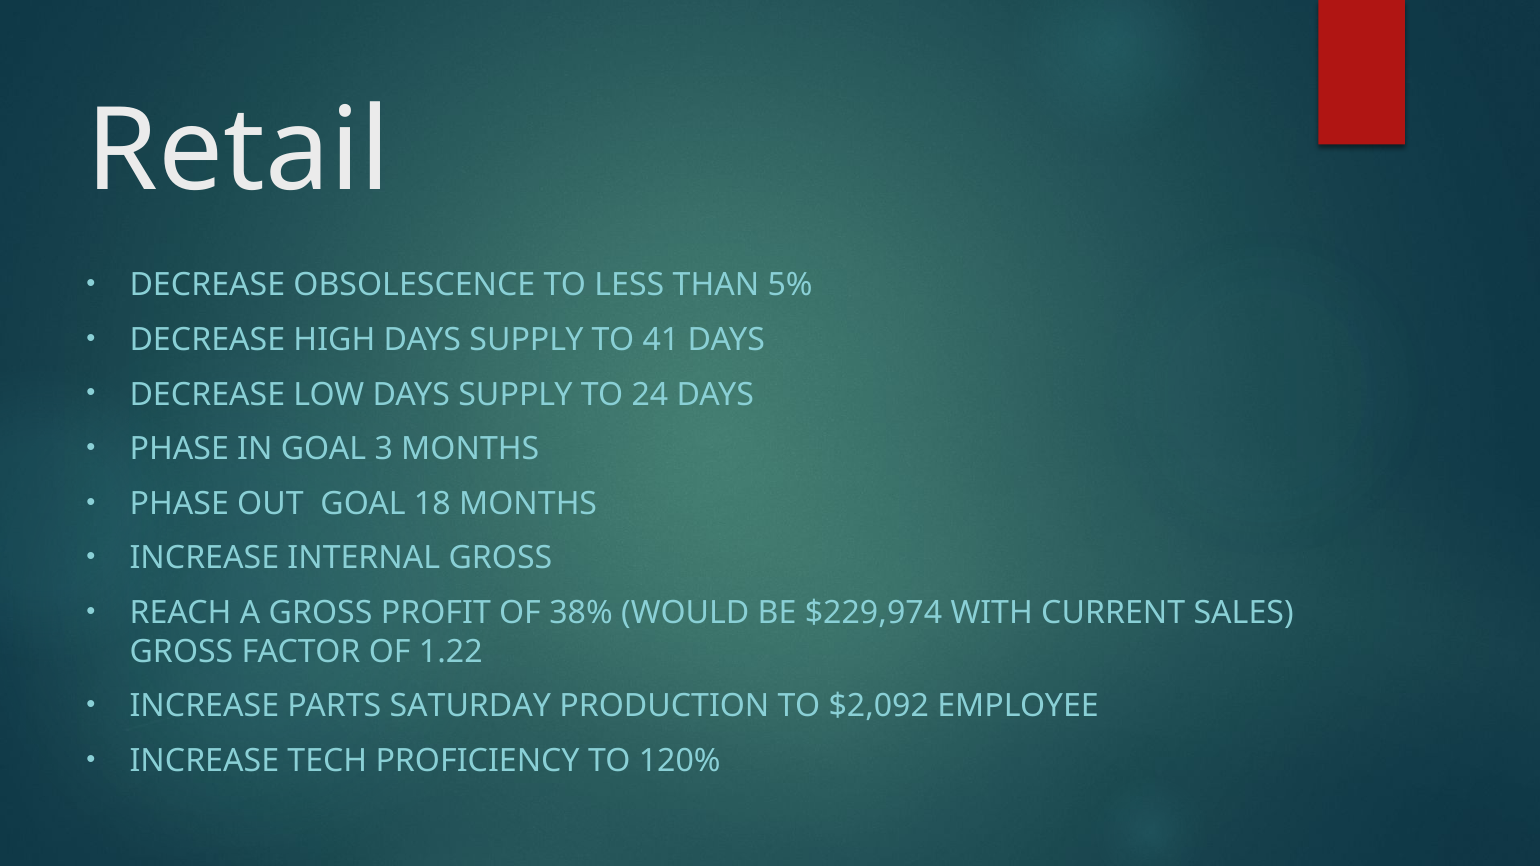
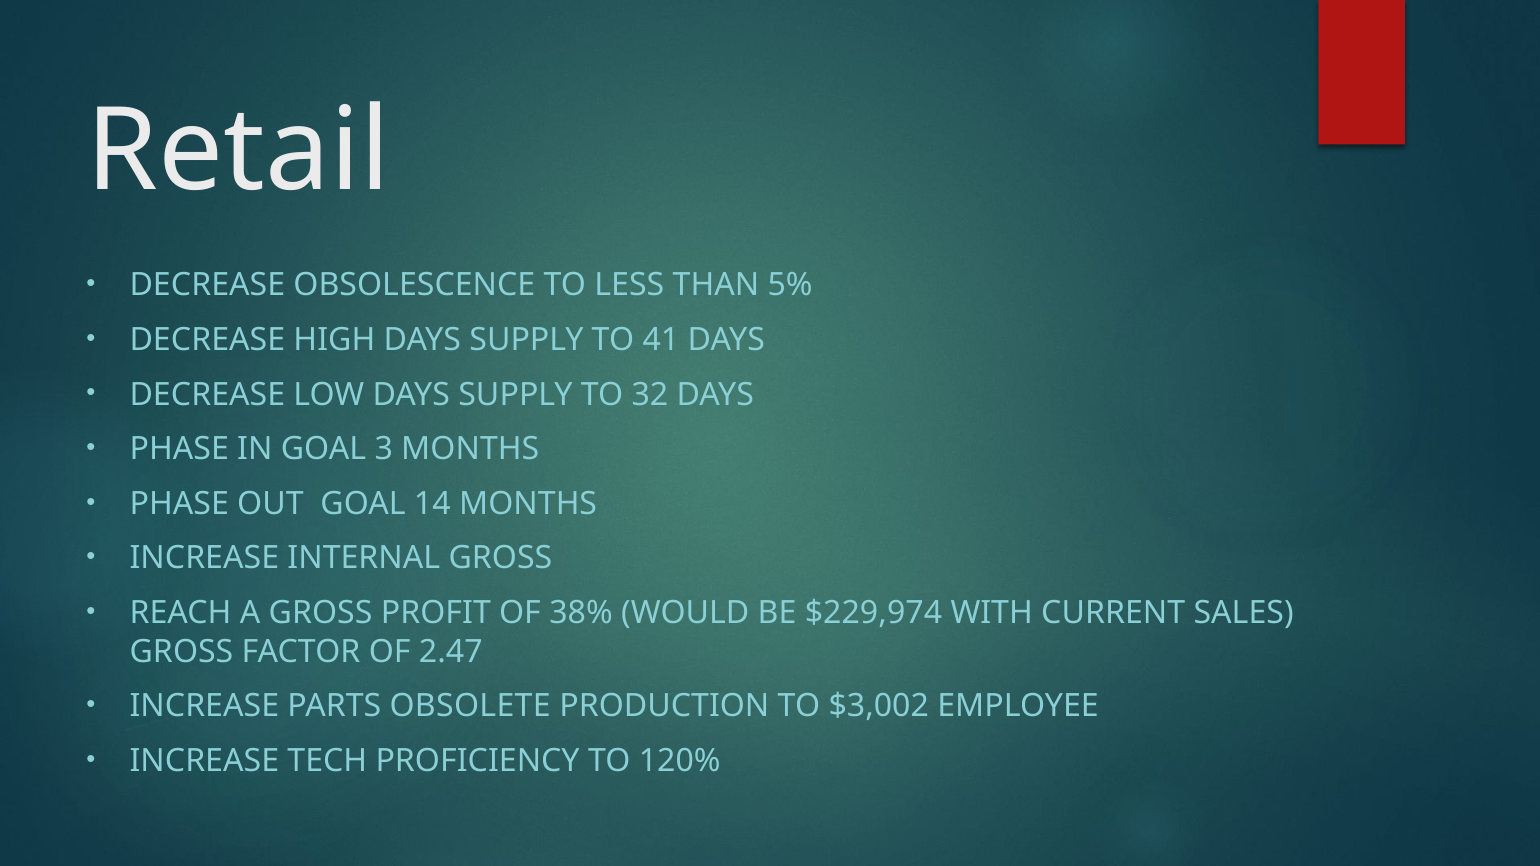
24: 24 -> 32
18: 18 -> 14
1.22: 1.22 -> 2.47
SATURDAY: SATURDAY -> OBSOLETE
$2,092: $2,092 -> $3,002
